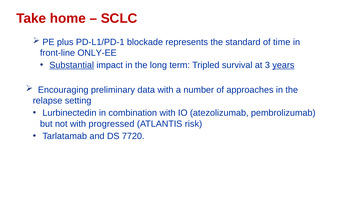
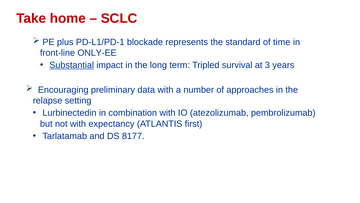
years underline: present -> none
progressed: progressed -> expectancy
risk: risk -> first
7720: 7720 -> 8177
